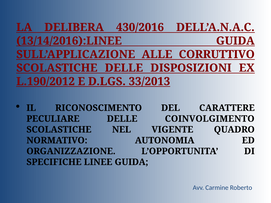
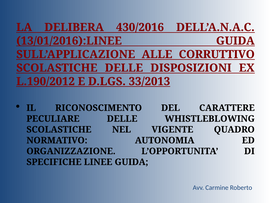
13/14/2016):LINEE: 13/14/2016):LINEE -> 13/01/2016):LINEE
COINVOLGIMENTO: COINVOLGIMENTO -> WHISTLEBLOWING
